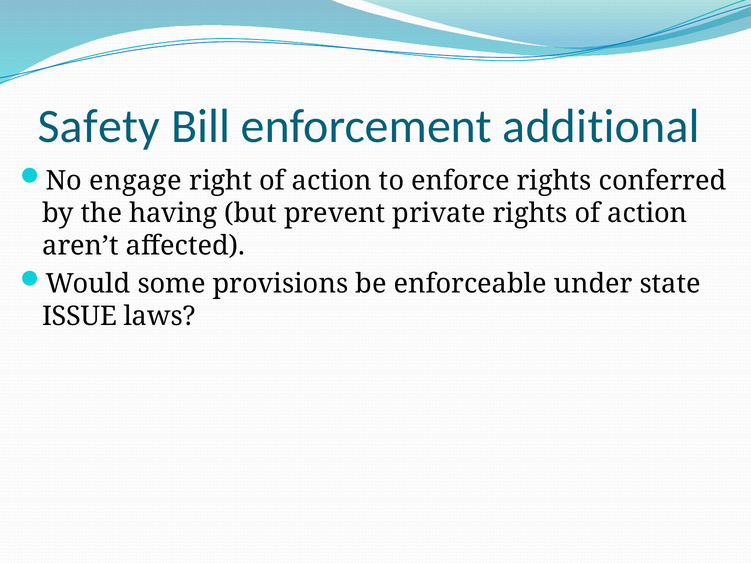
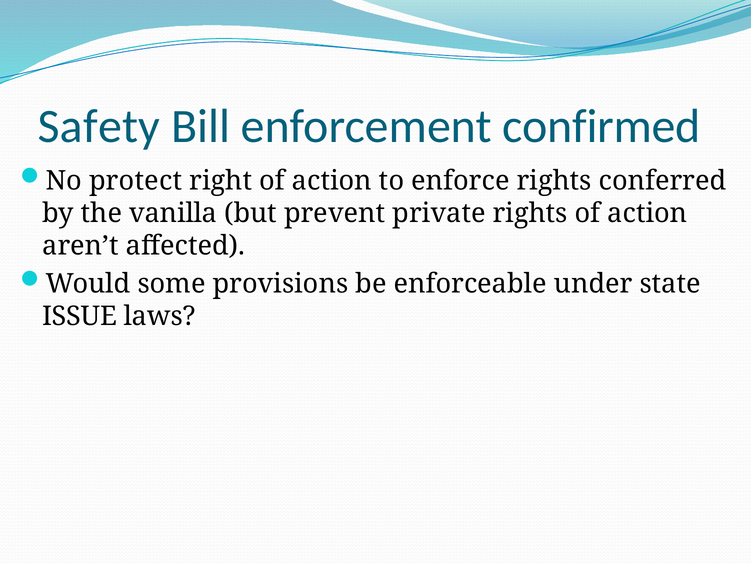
additional: additional -> confirmed
engage: engage -> protect
having: having -> vanilla
